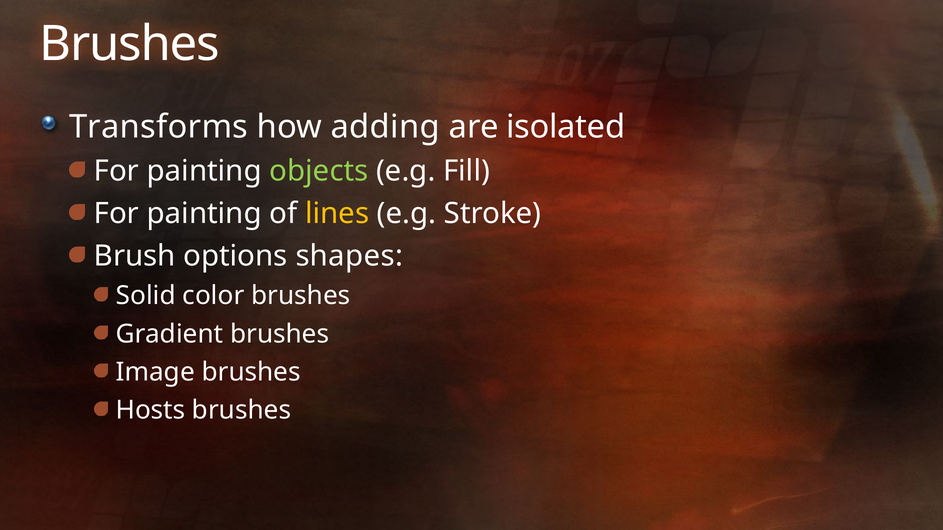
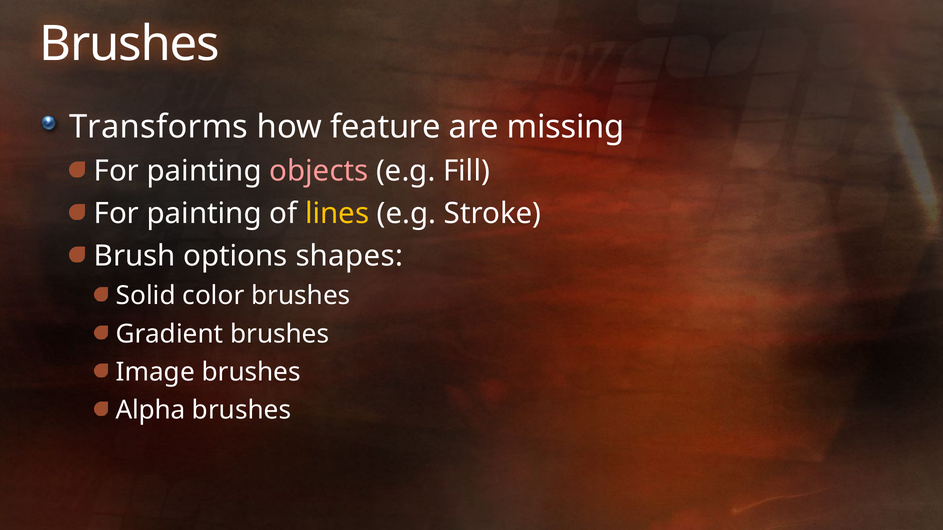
adding: adding -> feature
isolated: isolated -> missing
objects colour: light green -> pink
Hosts: Hosts -> Alpha
